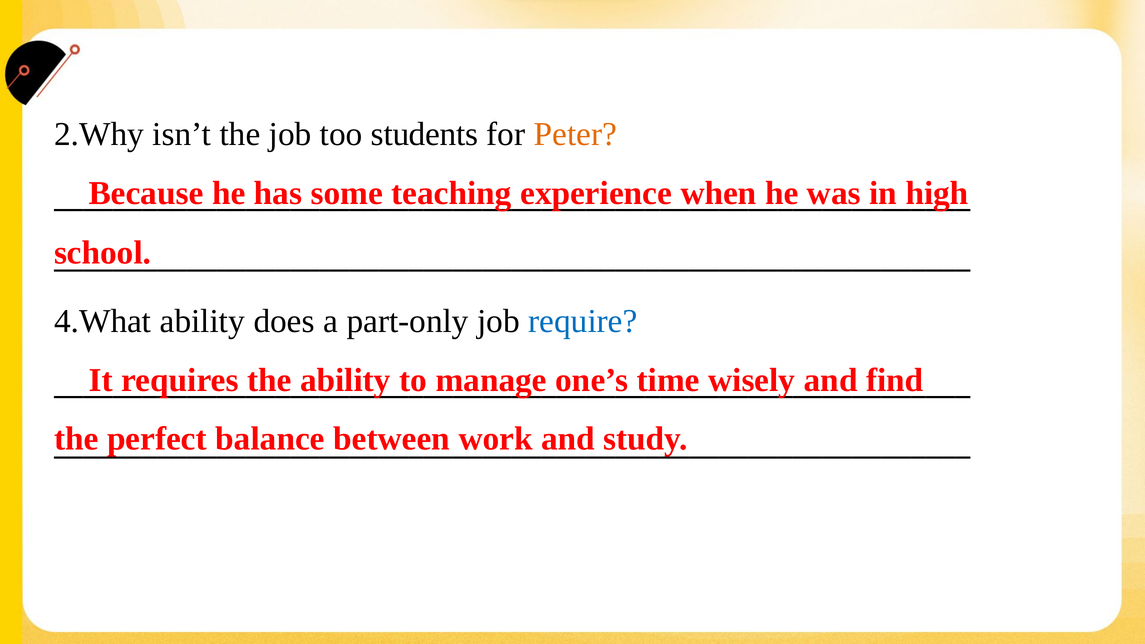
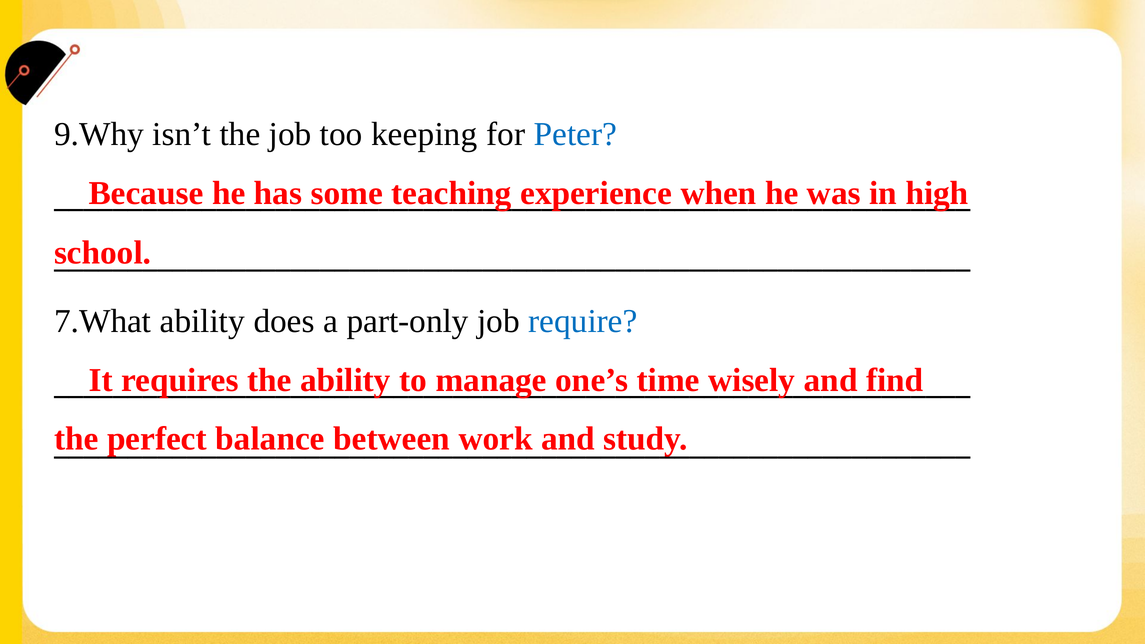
2.Why: 2.Why -> 9.Why
students: students -> keeping
Peter colour: orange -> blue
4.What: 4.What -> 7.What
